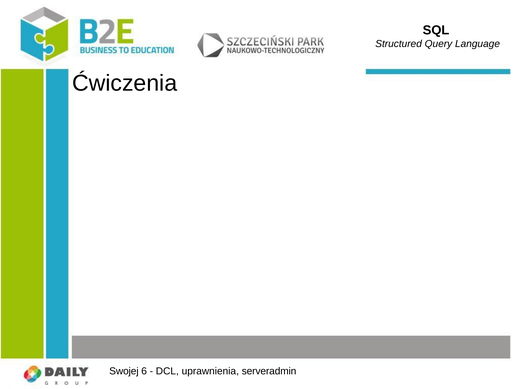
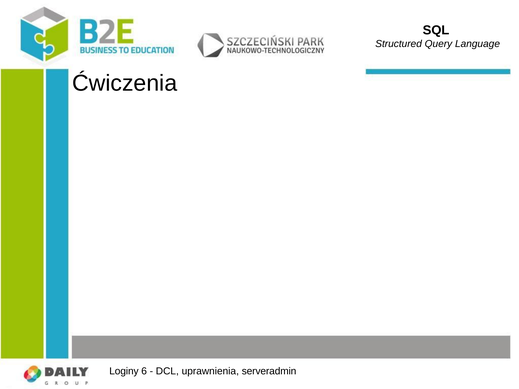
Swojej: Swojej -> Loginy
